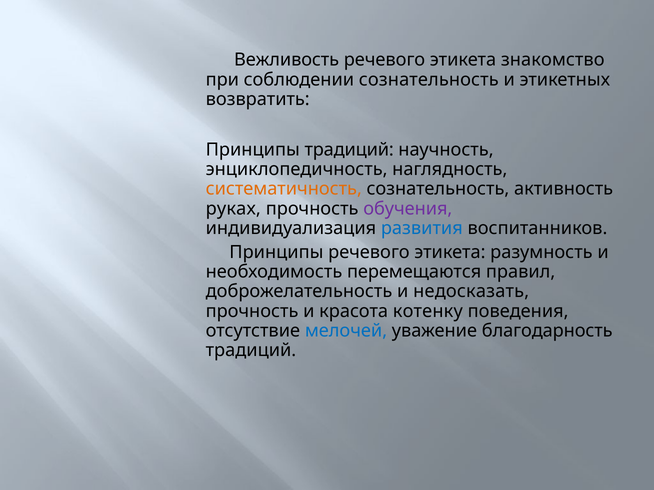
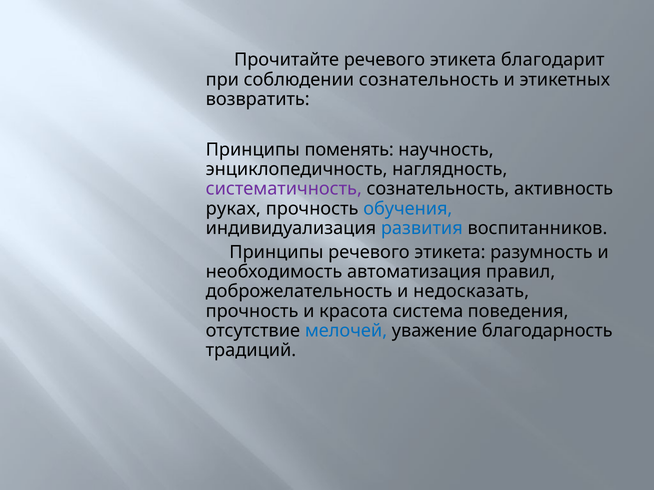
Вежливость: Вежливость -> Прочитайте
знакомство: знакомство -> благодарит
Принципы традиций: традиций -> поменять
систематичность colour: orange -> purple
обучения colour: purple -> blue
перемещаются: перемещаются -> автоматизация
котенку: котенку -> система
